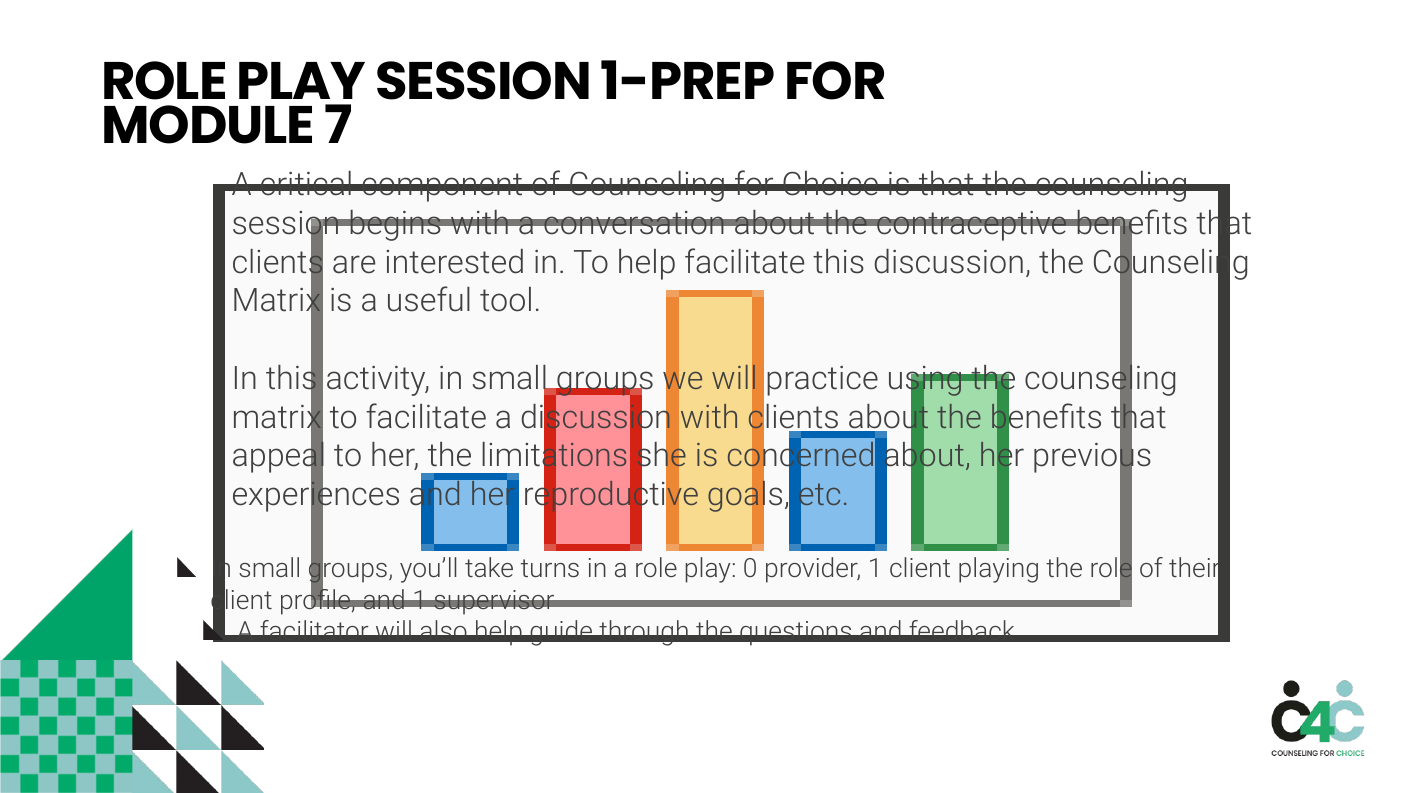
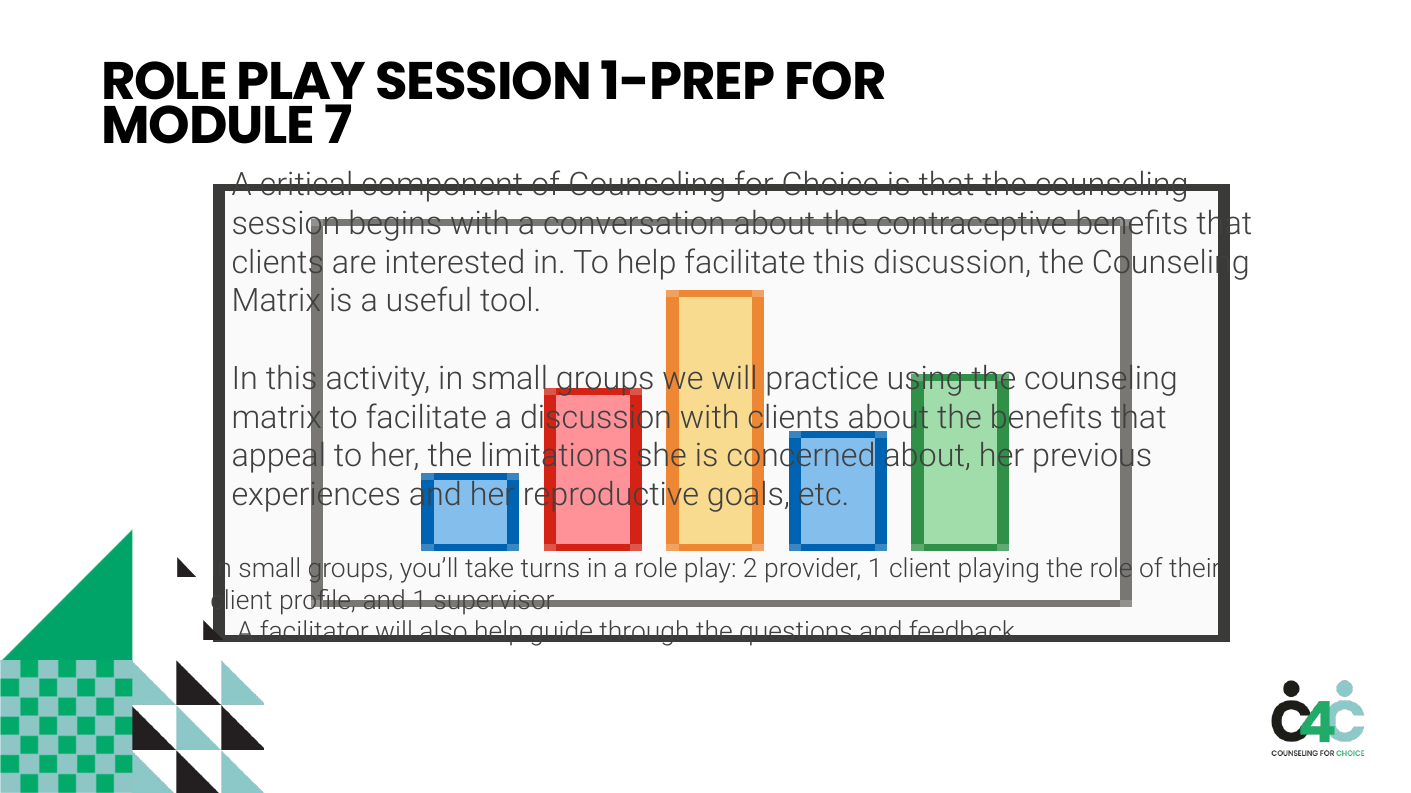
0: 0 -> 2
